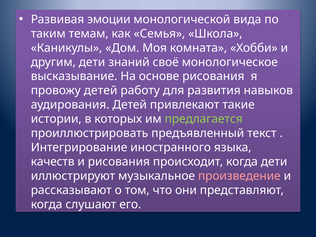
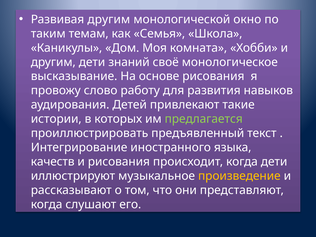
Развивая эмоции: эмоции -> другим
вида: вида -> окно
провожу детей: детей -> слово
произведение colour: pink -> yellow
